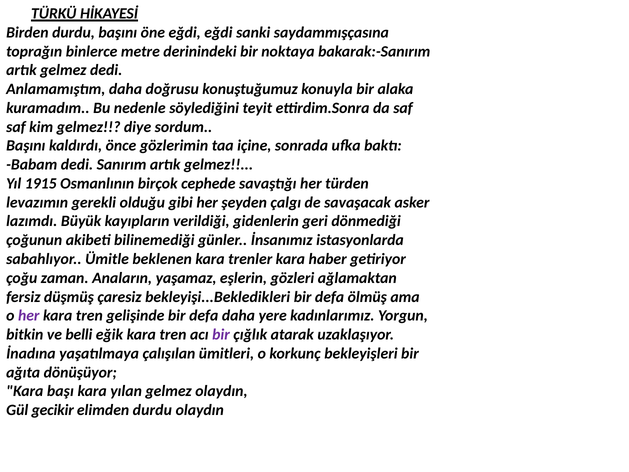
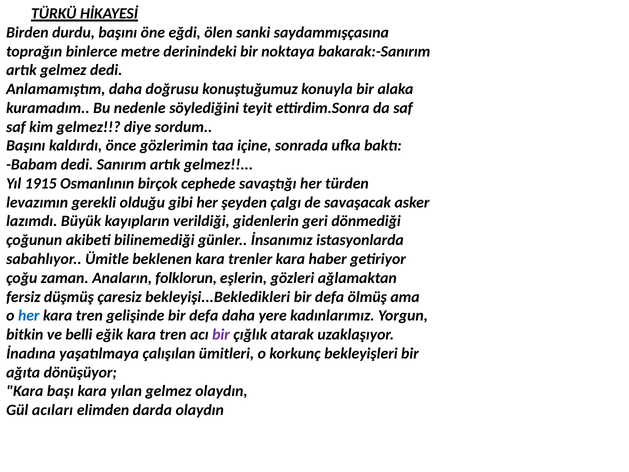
eğdi eğdi: eğdi -> ölen
yaşamaz: yaşamaz -> folklorun
her at (29, 316) colour: purple -> blue
gecikir: gecikir -> acıları
elimden durdu: durdu -> darda
